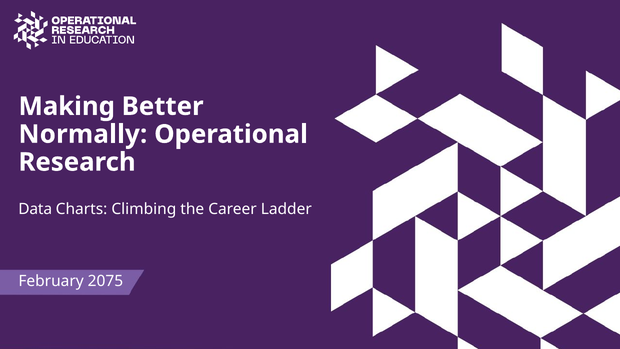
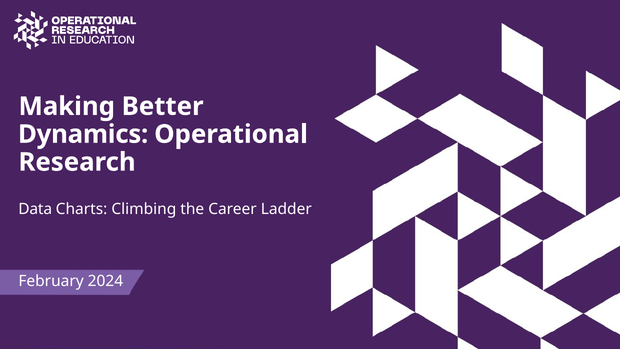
Normally: Normally -> Dynamics
2075: 2075 -> 2024
